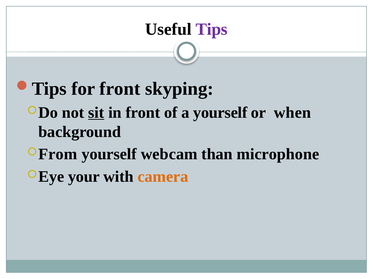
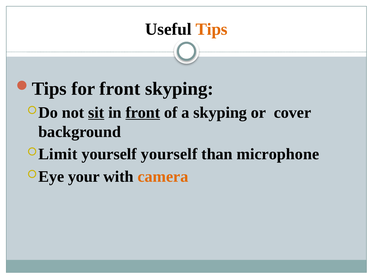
Tips colour: purple -> orange
front at (143, 113) underline: none -> present
a yourself: yourself -> skyping
when: when -> cover
From: From -> Limit
yourself webcam: webcam -> yourself
